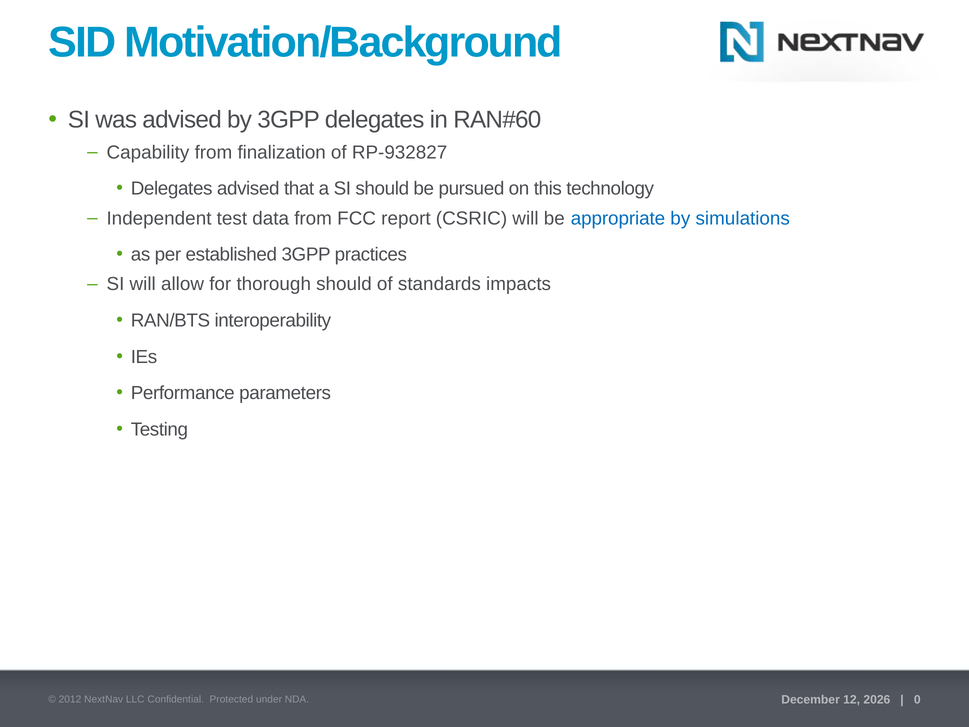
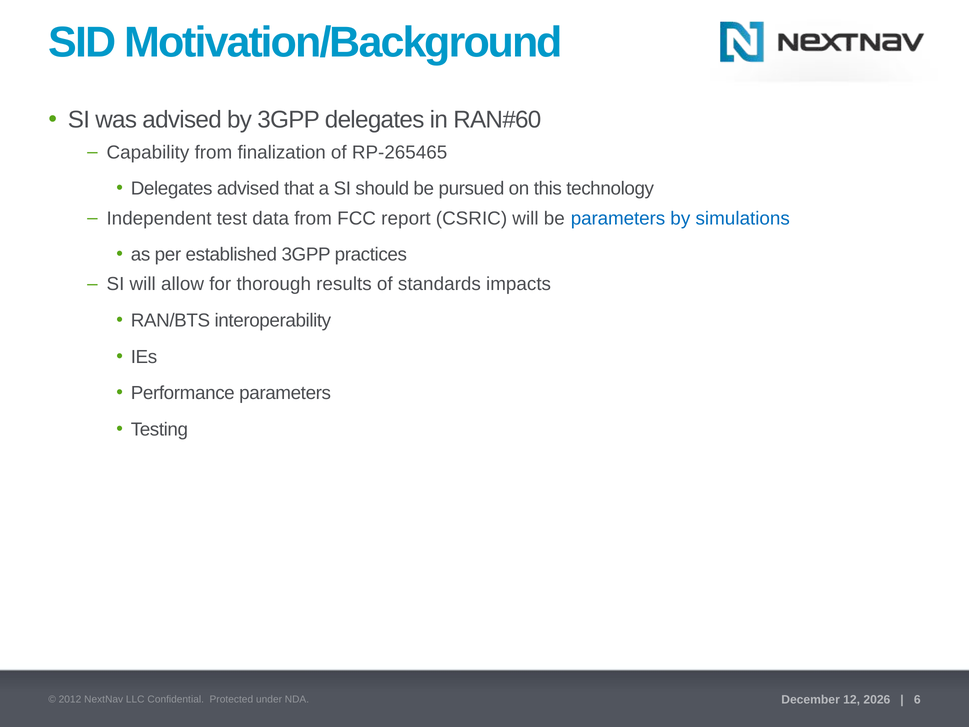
RP-932827: RP-932827 -> RP-265465
be appropriate: appropriate -> parameters
thorough should: should -> results
0: 0 -> 6
